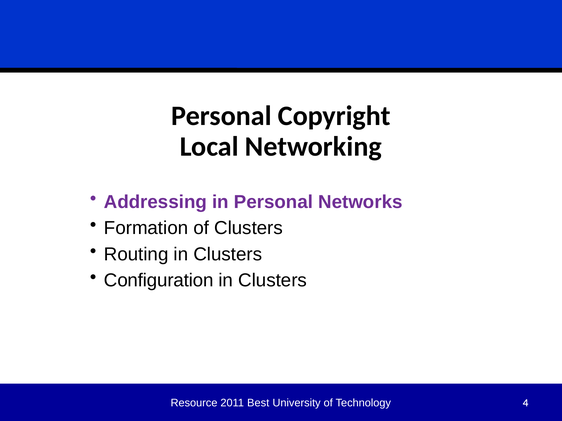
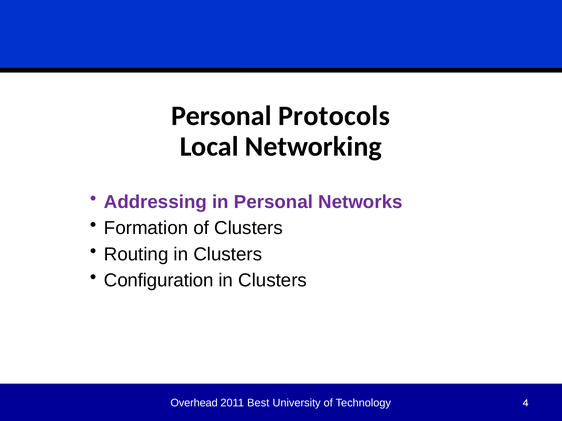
Copyright: Copyright -> Protocols
Resource: Resource -> Overhead
